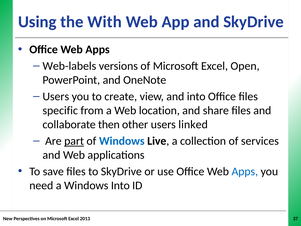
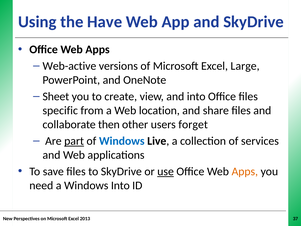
With: With -> Have
Web-labels: Web-labels -> Web-active
Open: Open -> Large
Users at (56, 96): Users -> Sheet
linked: linked -> forget
use underline: none -> present
Apps at (245, 171) colour: blue -> orange
